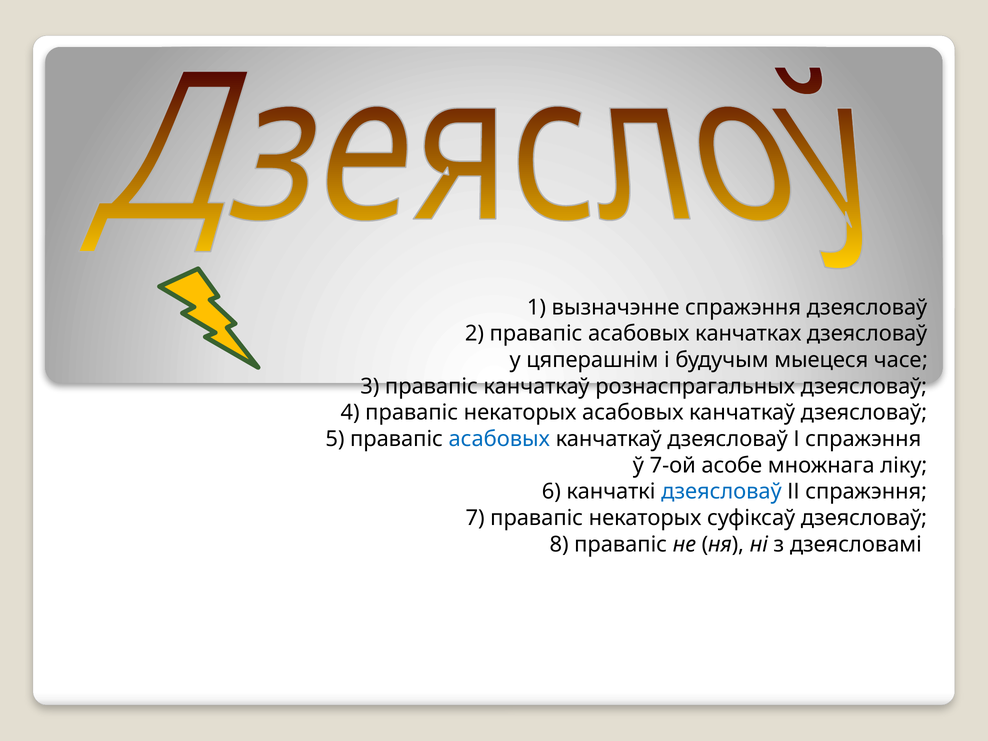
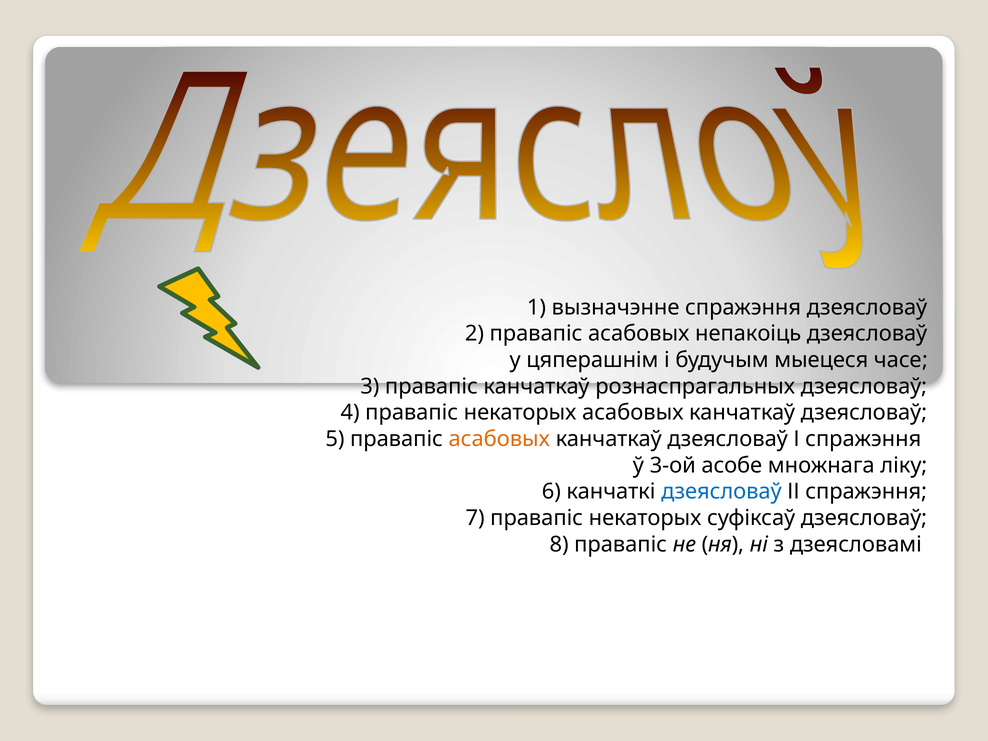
канчатках: канчатках -> непакоіць
асабовых at (499, 439) colour: blue -> orange
7-ой: 7-ой -> 3-ой
